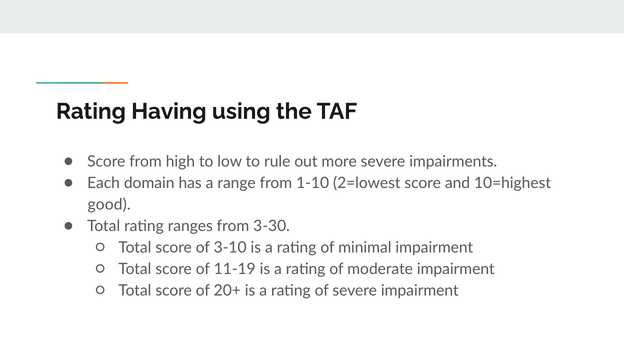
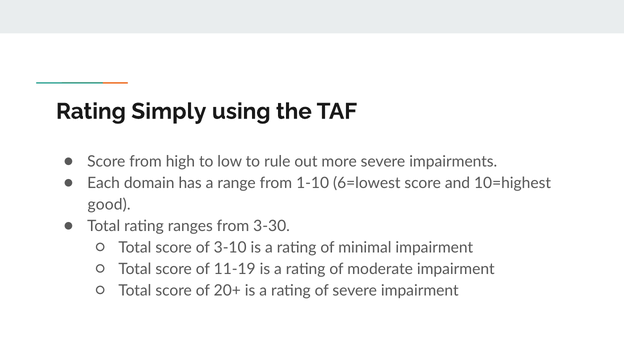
Having: Having -> Simply
2=lowest: 2=lowest -> 6=lowest
